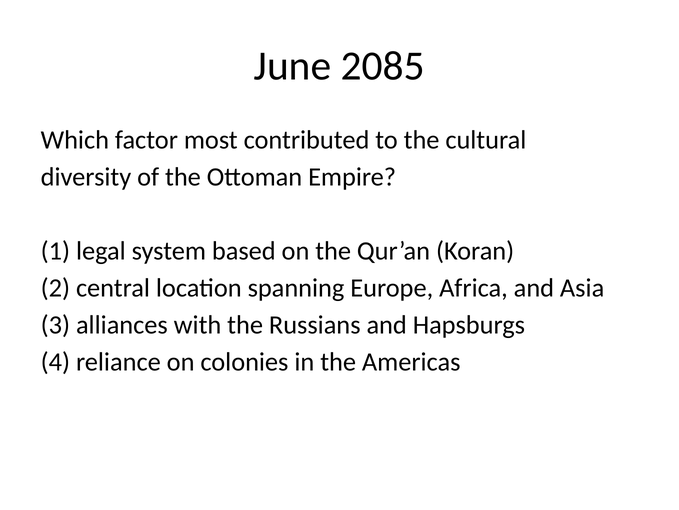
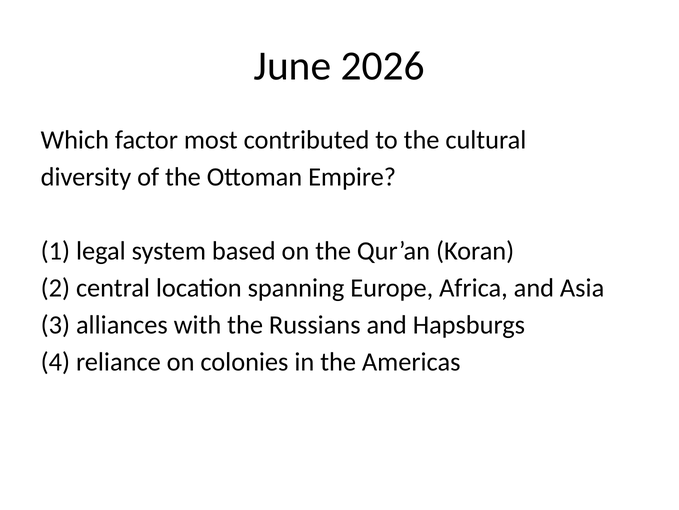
2085: 2085 -> 2026
